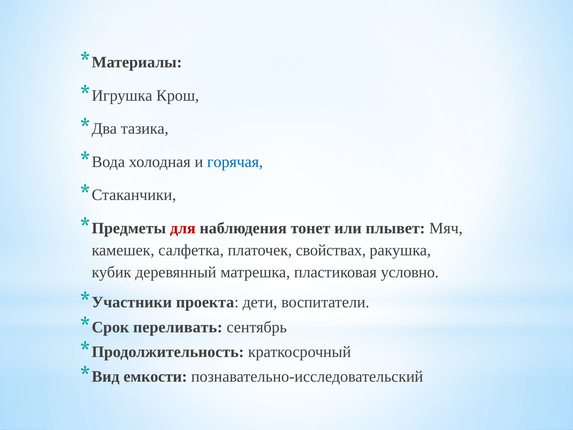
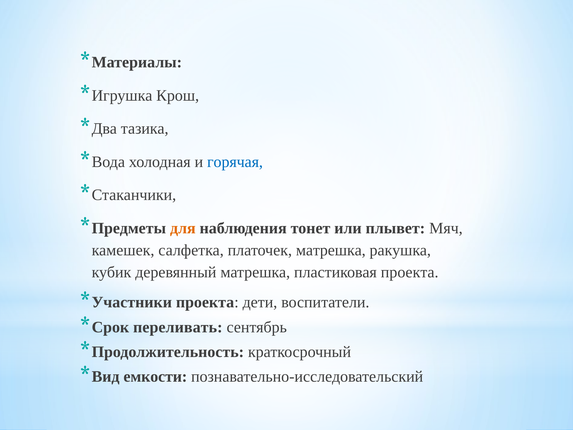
для colour: red -> orange
платочек свойствах: свойствах -> матрешка
пластиковая условно: условно -> проекта
